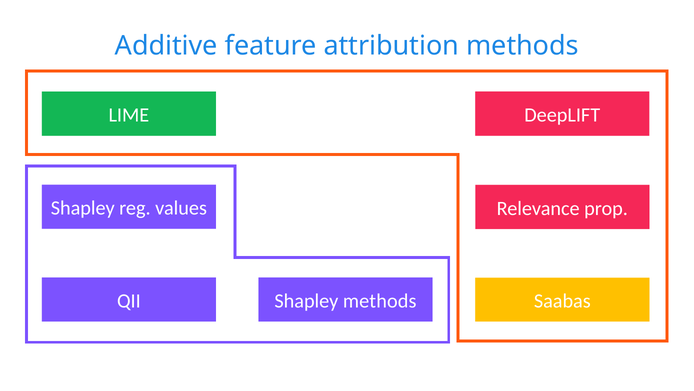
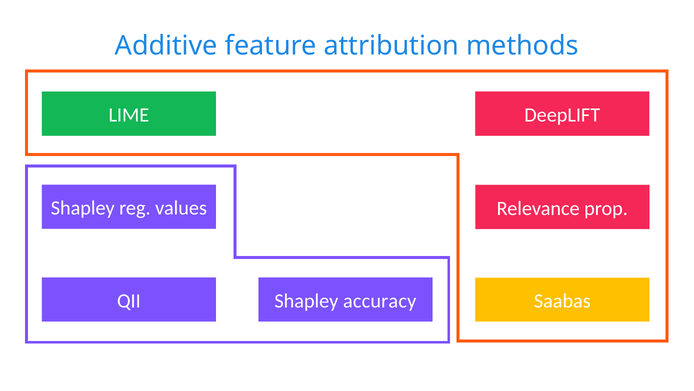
Shapley methods: methods -> accuracy
